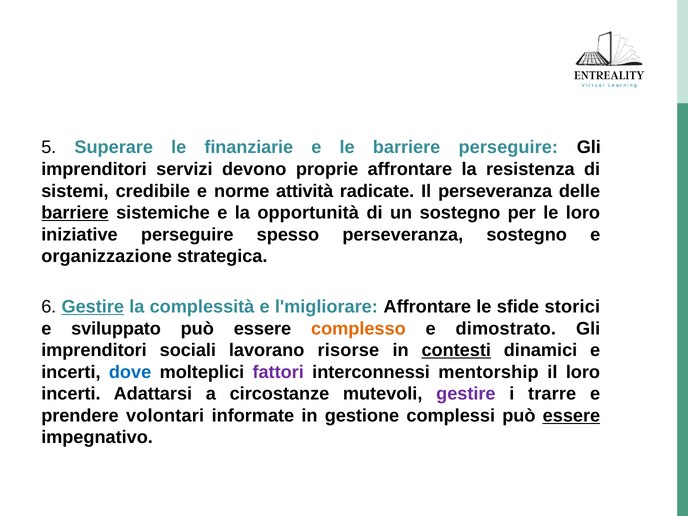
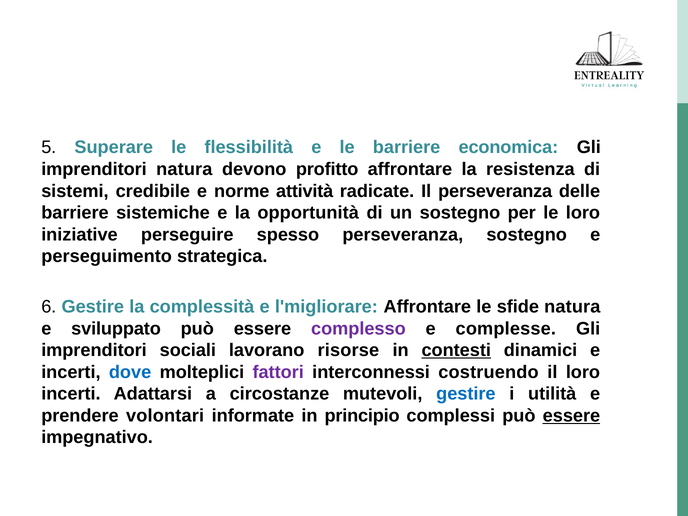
finanziarie: finanziarie -> flessibilità
barriere perseguire: perseguire -> economica
imprenditori servizi: servizi -> natura
proprie: proprie -> profitto
barriere at (75, 213) underline: present -> none
organizzazione: organizzazione -> perseguimento
Gestire at (93, 307) underline: present -> none
sfide storici: storici -> natura
complesso colour: orange -> purple
dimostrato: dimostrato -> complesse
mentorship: mentorship -> costruendo
gestire at (466, 394) colour: purple -> blue
trarre: trarre -> utilità
gestione: gestione -> principio
